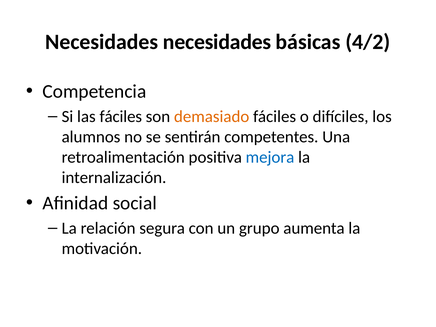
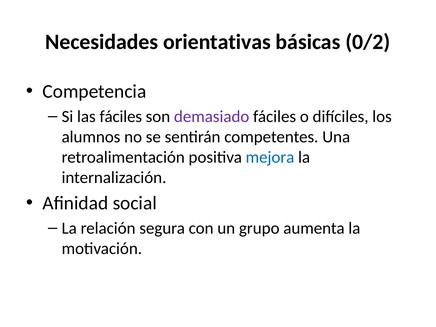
Necesidades necesidades: necesidades -> orientativas
4/2: 4/2 -> 0/2
demasiado colour: orange -> purple
